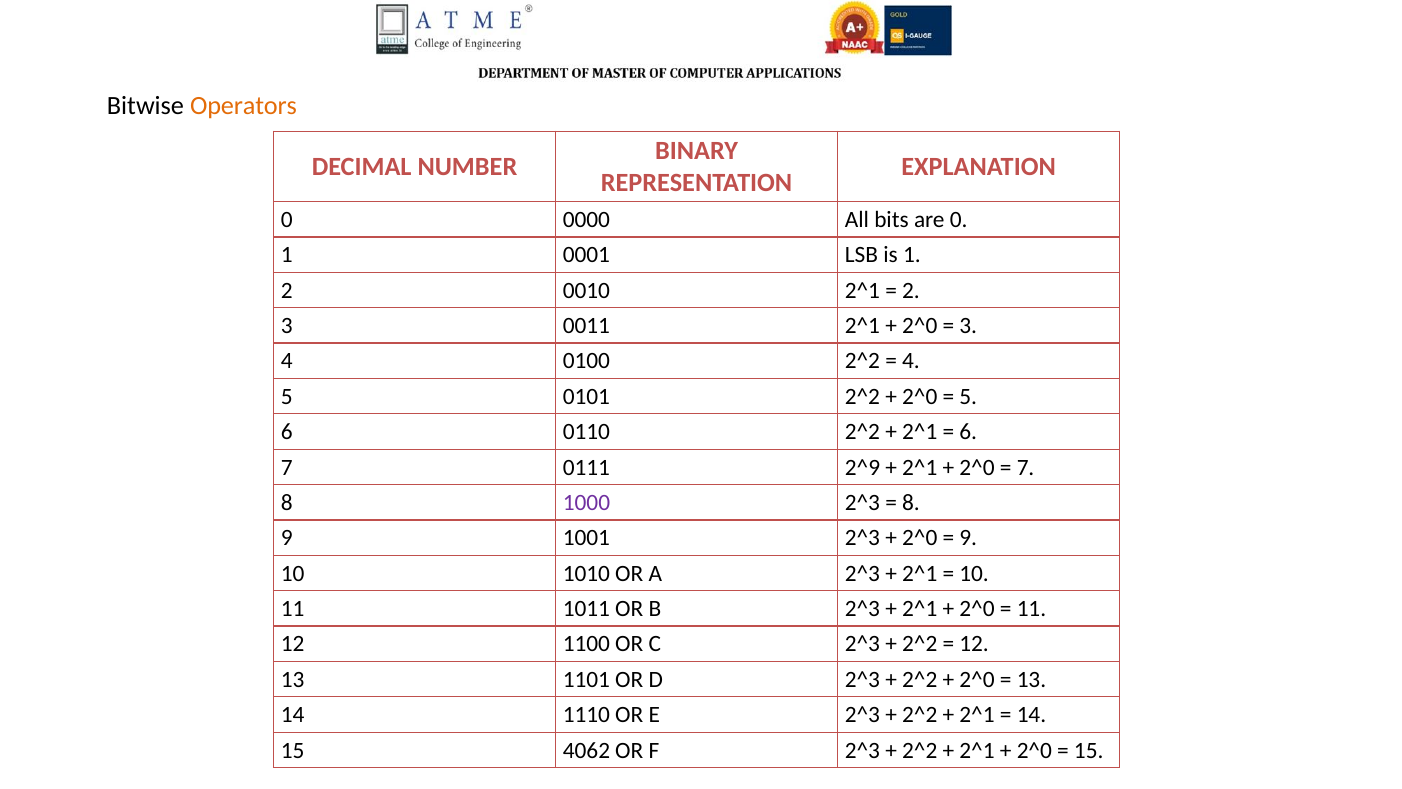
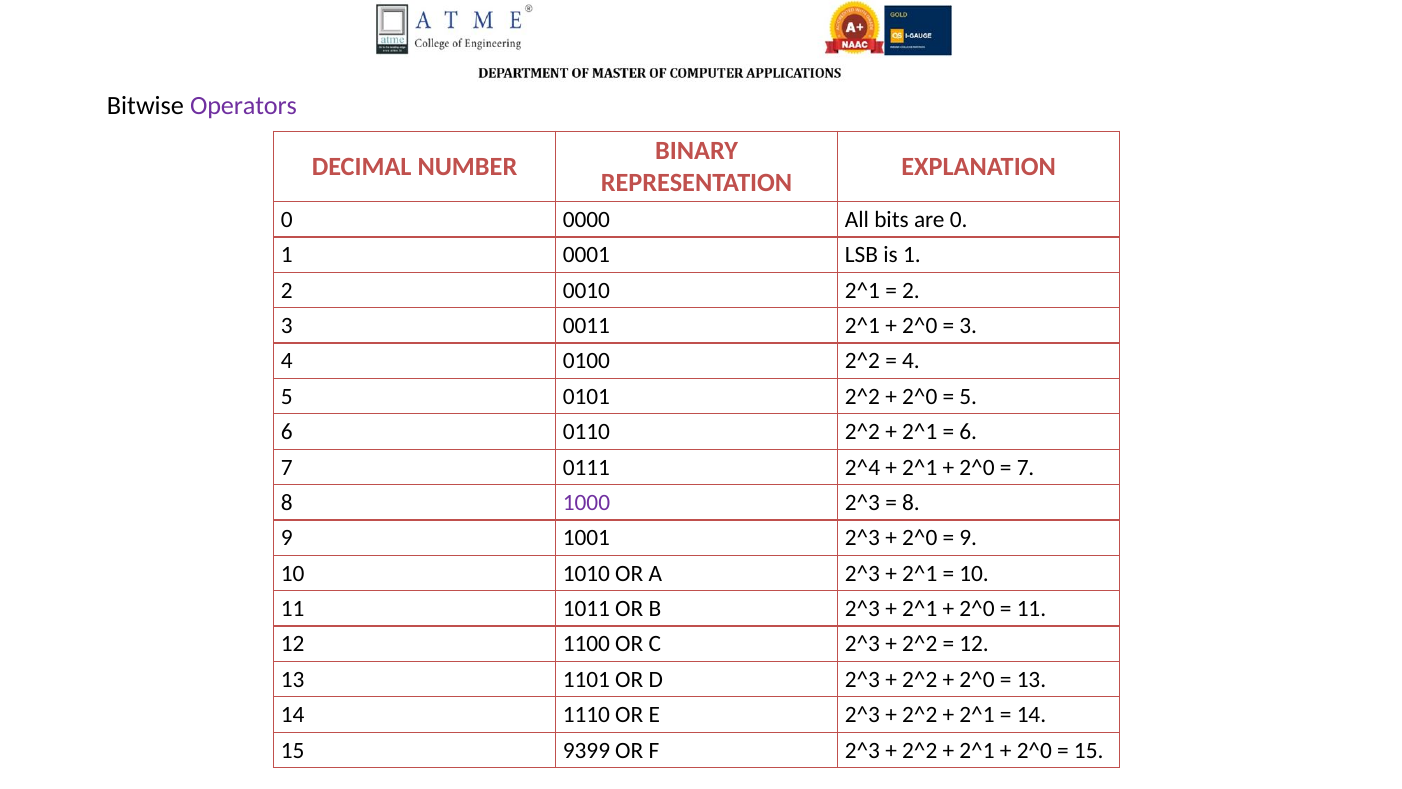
Operators colour: orange -> purple
2^9: 2^9 -> 2^4
4062: 4062 -> 9399
